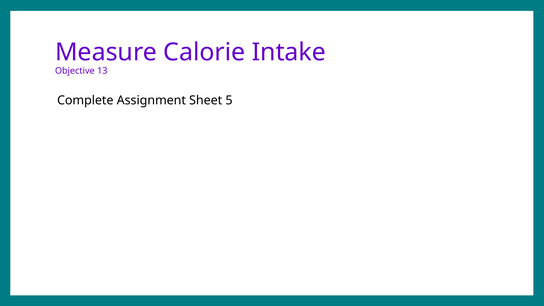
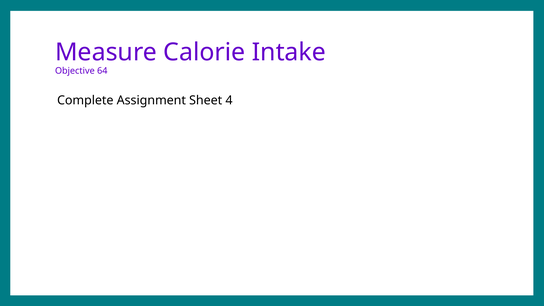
13: 13 -> 64
5: 5 -> 4
